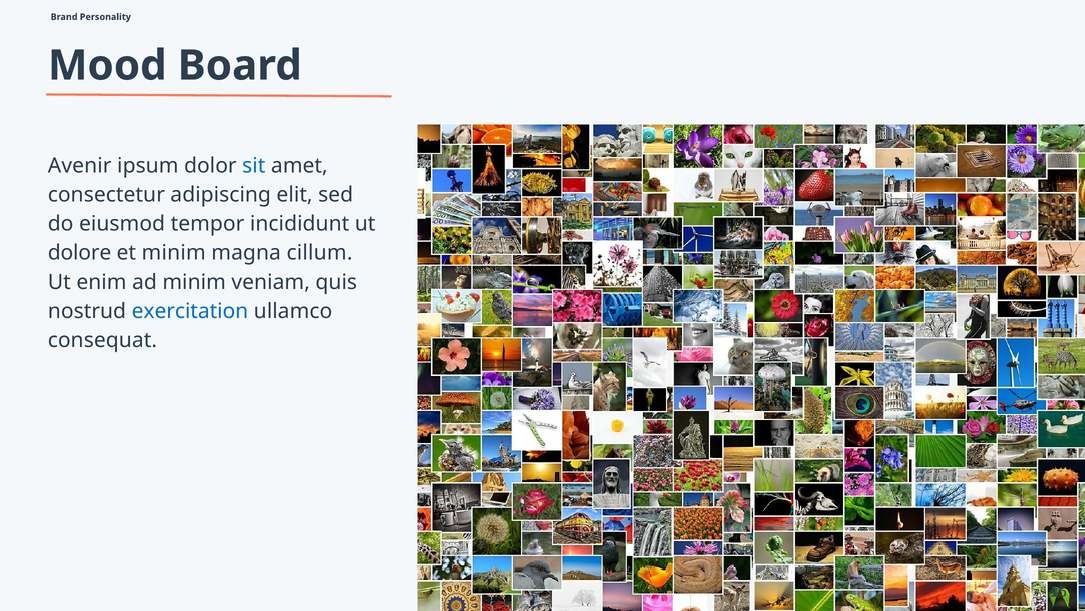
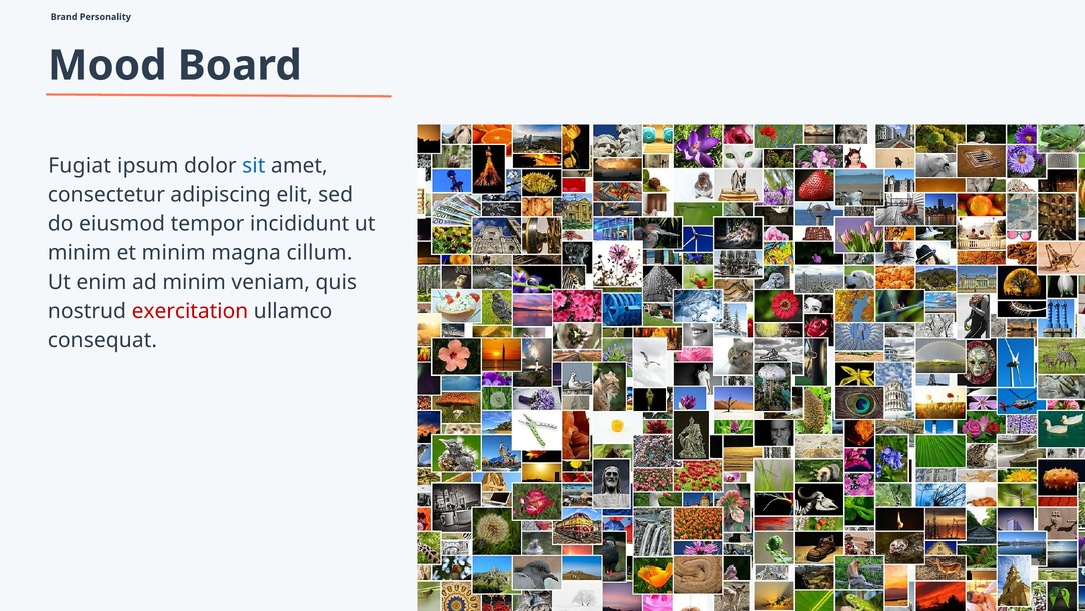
Avenir: Avenir -> Fugiat
dolore at (80, 253): dolore -> minim
exercitation colour: blue -> red
